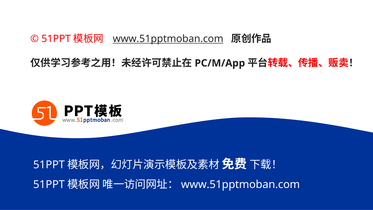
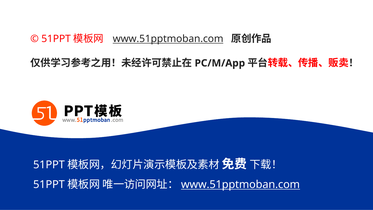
www.51pptmoban.com at (240, 184) underline: none -> present
